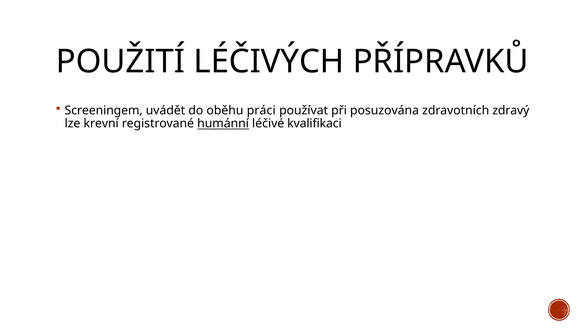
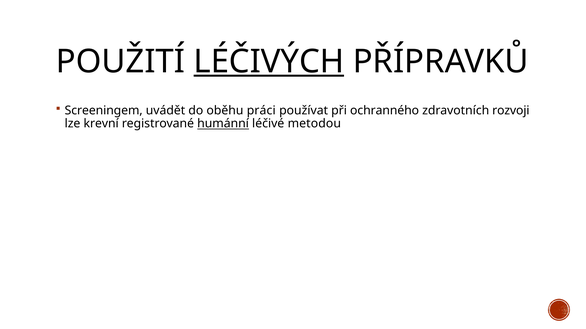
LÉČIVÝCH underline: none -> present
posuzována: posuzována -> ochranného
zdravý: zdravý -> rozvoji
kvalifikaci: kvalifikaci -> metodou
